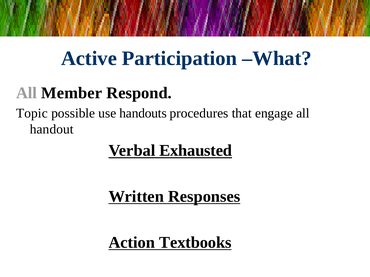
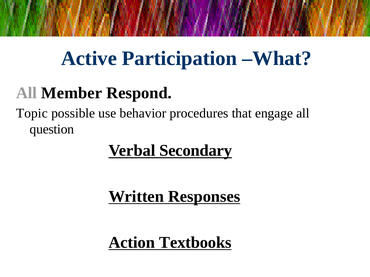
handouts: handouts -> behavior
handout: handout -> question
Exhausted: Exhausted -> Secondary
